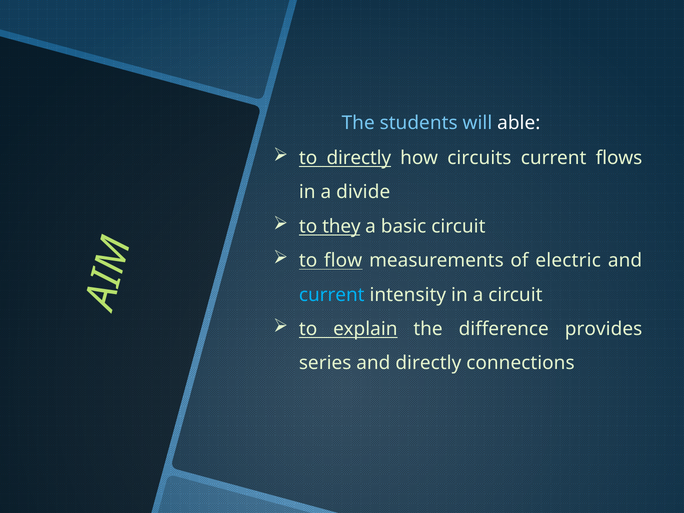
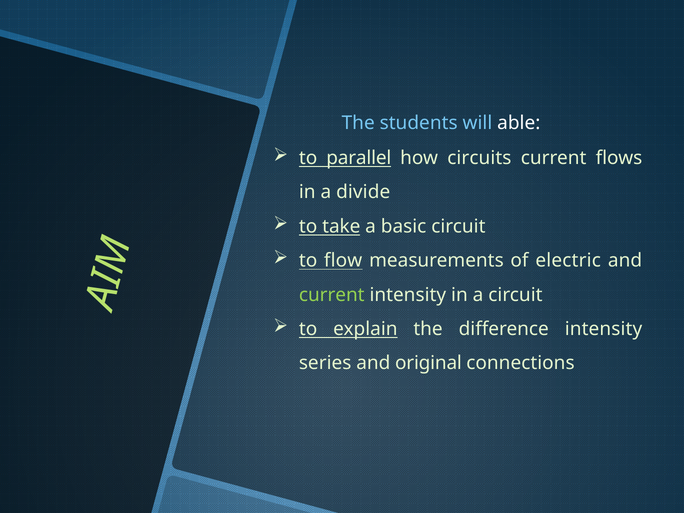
to directly: directly -> parallel
they: they -> take
current at (332, 295) colour: light blue -> light green
difference provides: provides -> intensity
and directly: directly -> original
